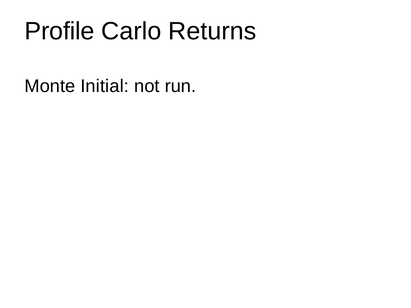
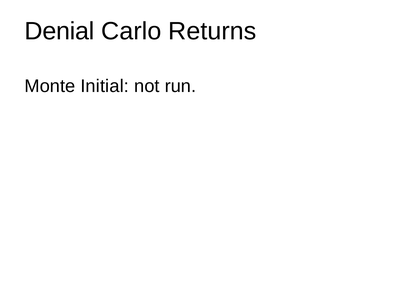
Profile: Profile -> Denial
